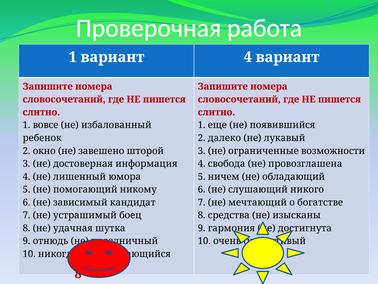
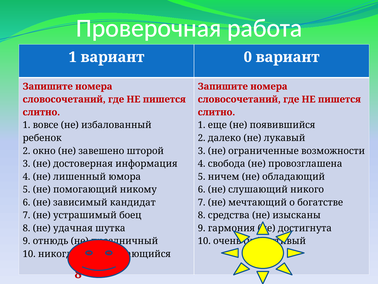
вариант 4: 4 -> 0
